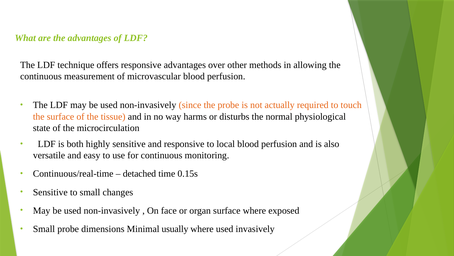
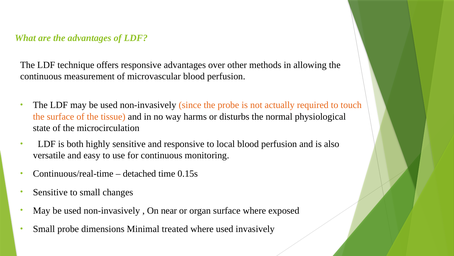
face: face -> near
usually: usually -> treated
